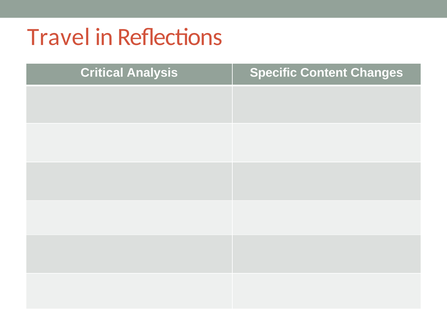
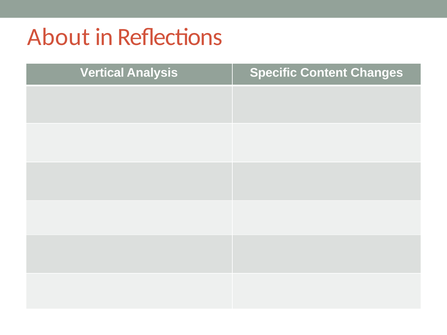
Travel: Travel -> About
Critical: Critical -> Vertical
